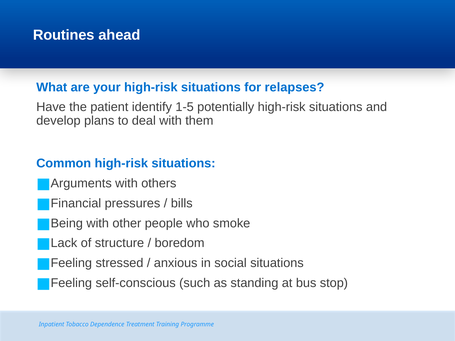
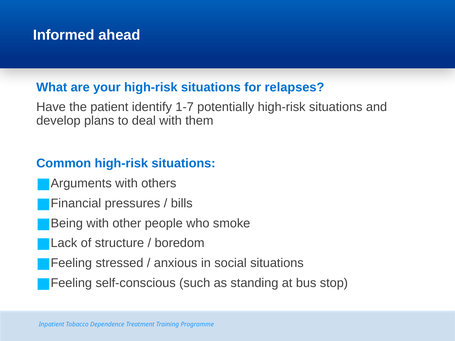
Routines: Routines -> Informed
1-5: 1-5 -> 1-7
